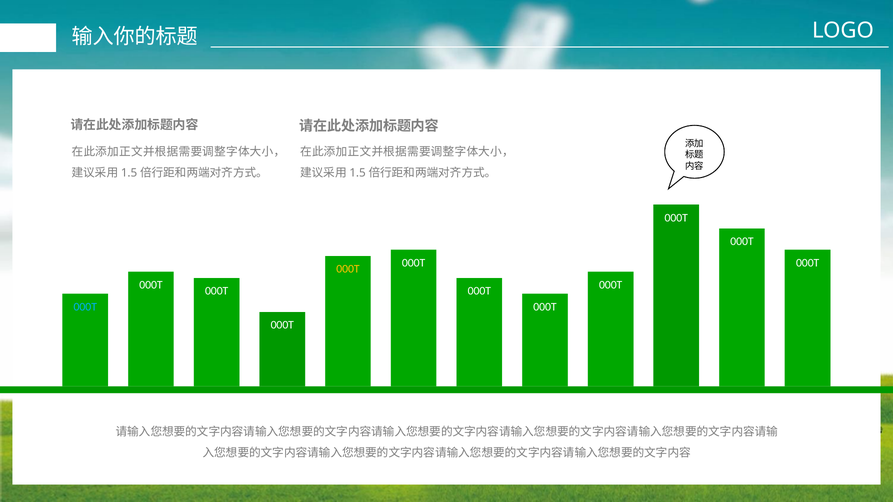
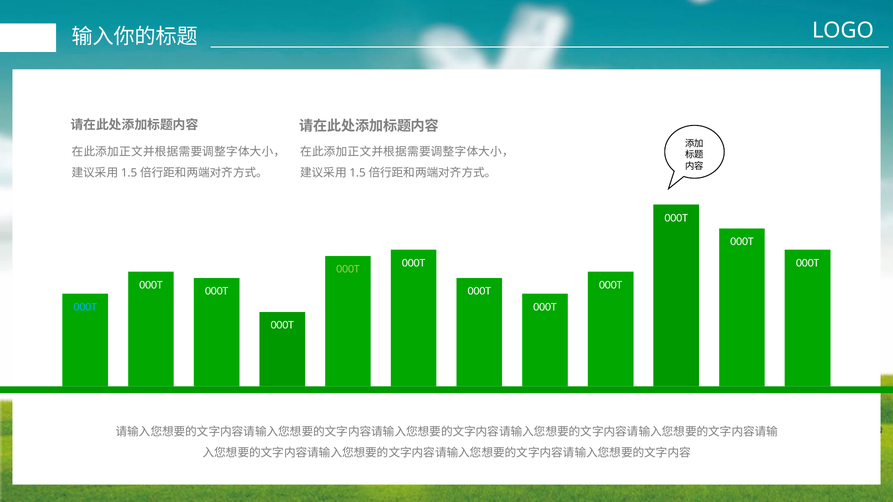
000T at (348, 269) colour: yellow -> light green
